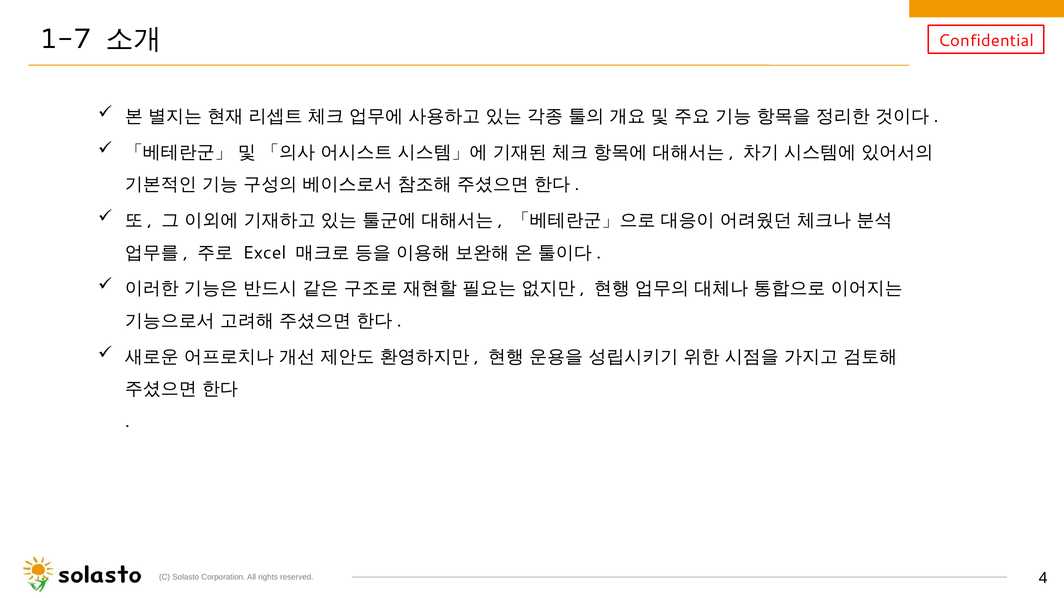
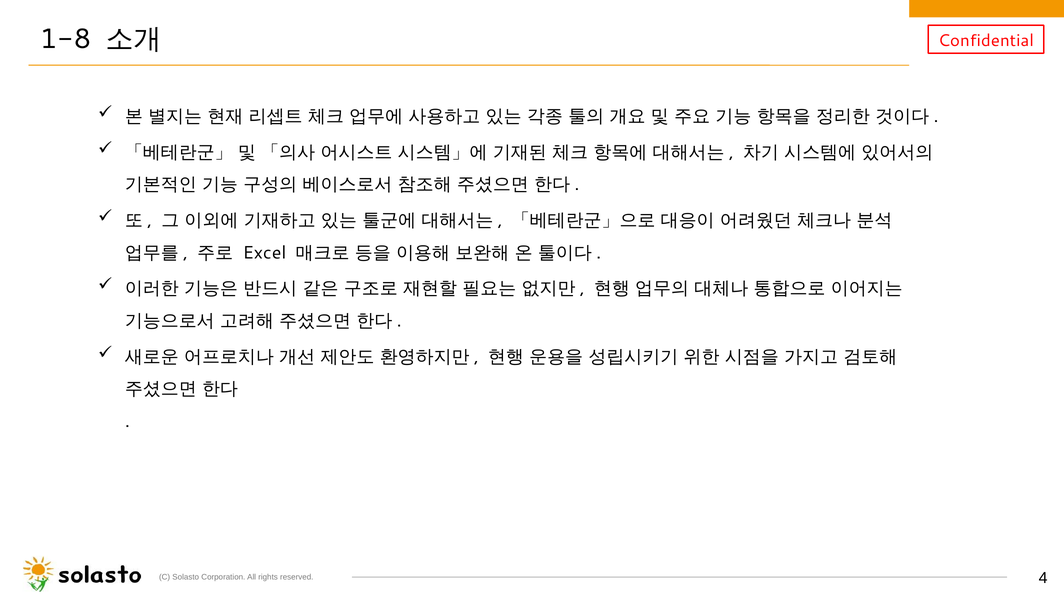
1-7: 1-7 -> 1-8
